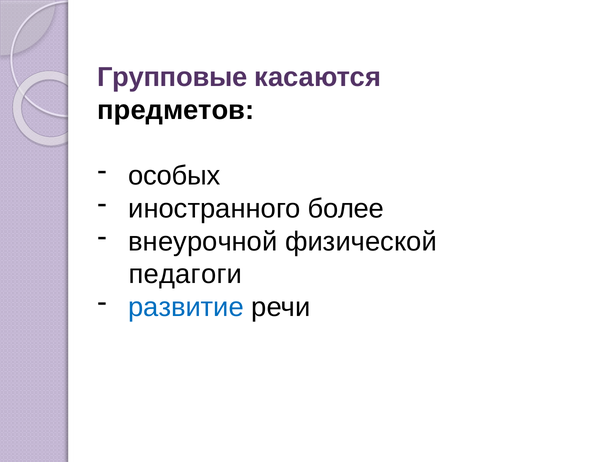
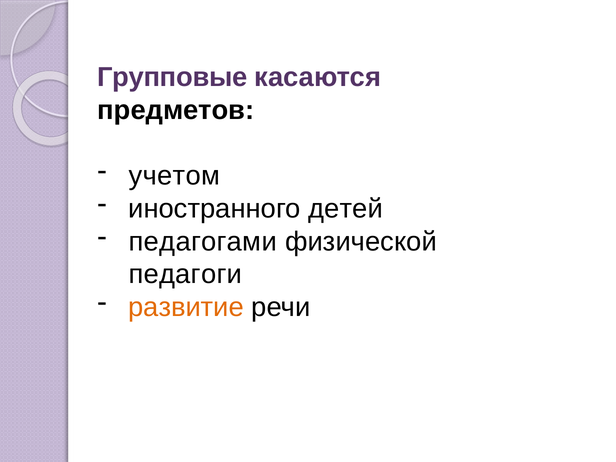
особых: особых -> учетом
более: более -> детей
внеурочной: внеурочной -> педагогами
развитие colour: blue -> orange
